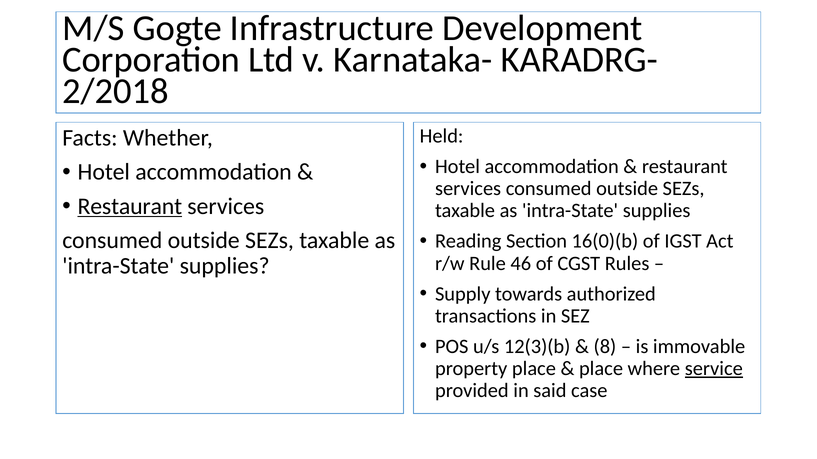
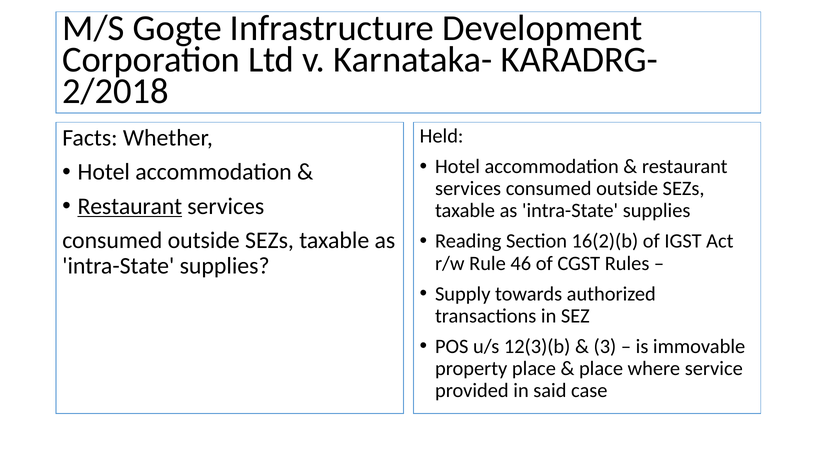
16(0)(b: 16(0)(b -> 16(2)(b
8: 8 -> 3
service underline: present -> none
